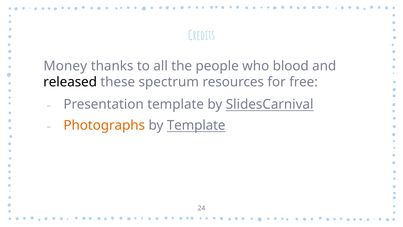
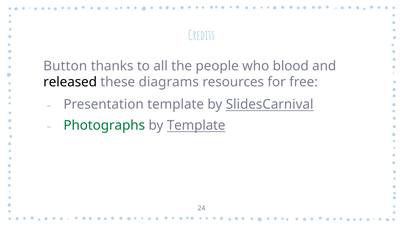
Money: Money -> Button
spectrum: spectrum -> diagrams
Photographs colour: orange -> green
